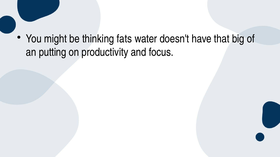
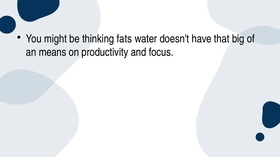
putting: putting -> means
